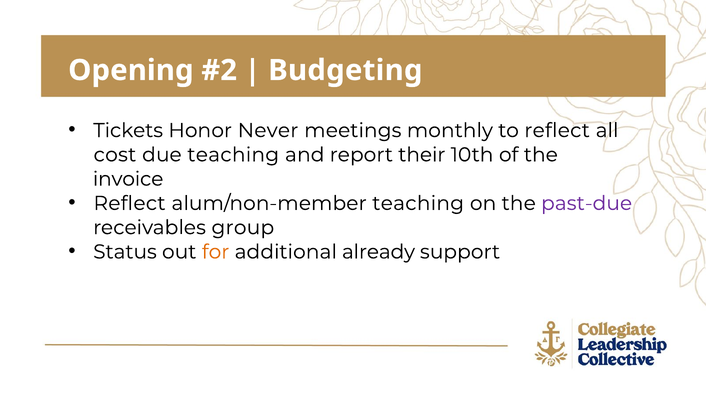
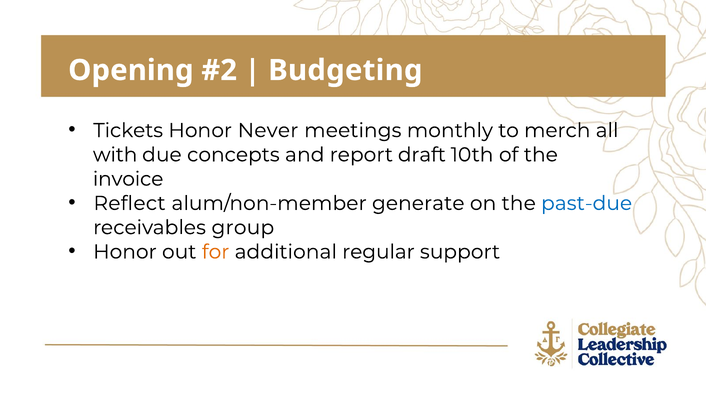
to reflect: reflect -> merch
cost: cost -> with
due teaching: teaching -> concepts
their: their -> draft
alum/non-member teaching: teaching -> generate
past-due colour: purple -> blue
Status at (125, 252): Status -> Honor
already: already -> regular
